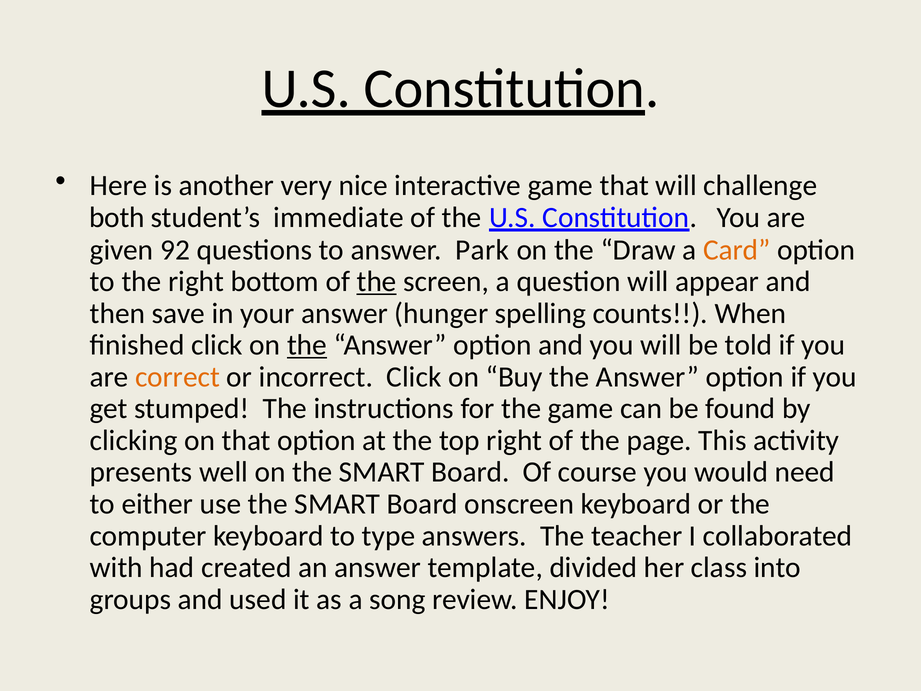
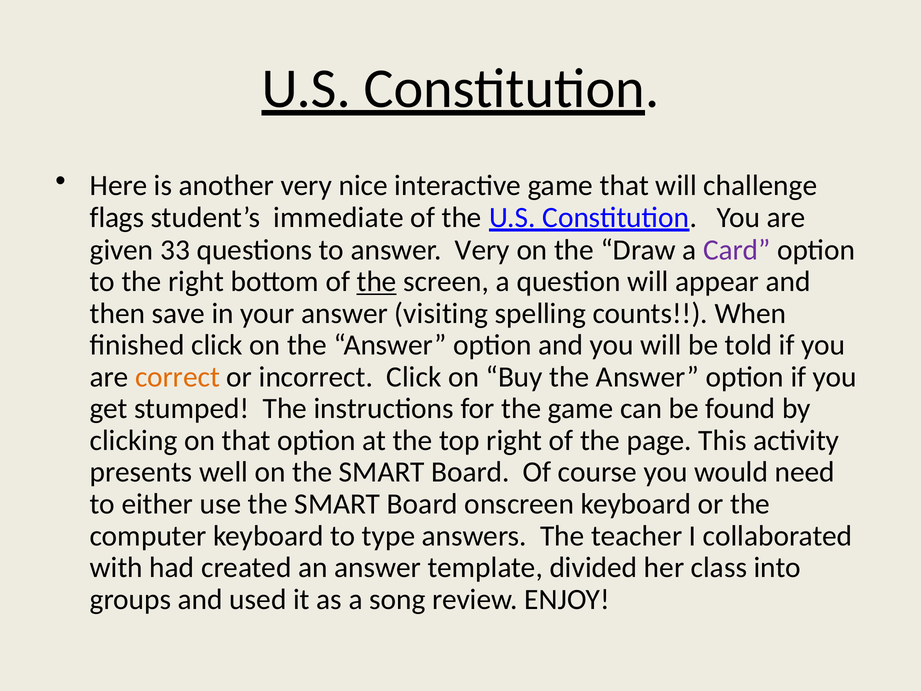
both: both -> flags
92: 92 -> 33
answer Park: Park -> Very
Card colour: orange -> purple
hunger: hunger -> visiting
the at (307, 345) underline: present -> none
